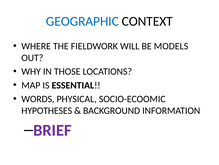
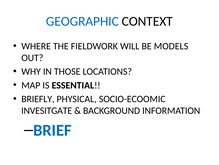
WORDS: WORDS -> BRIEFLY
HYPOTHESES: HYPOTHESES -> INVESITGATE
BRIEF colour: purple -> blue
